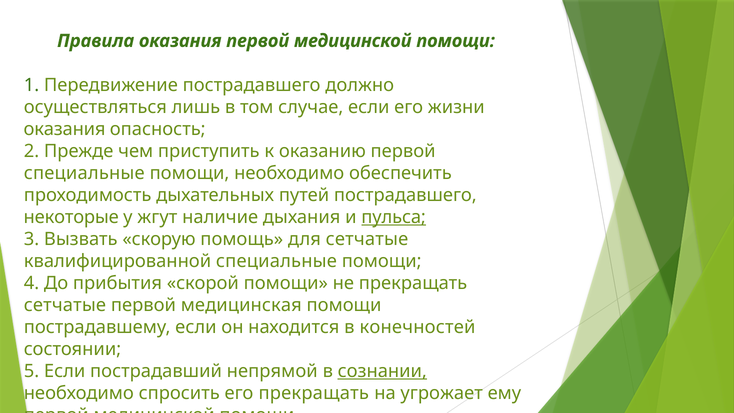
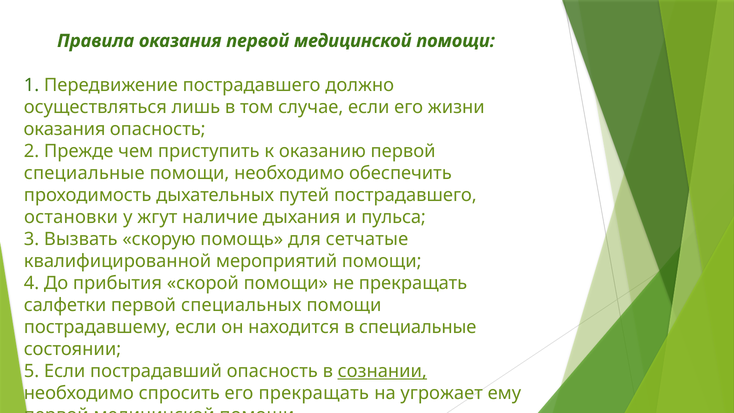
некоторые: некоторые -> остановки
пульса underline: present -> none
квалифицированной специальные: специальные -> мероприятий
сетчатые at (65, 305): сетчатые -> салфетки
медицинская: медицинская -> специальных
в конечностей: конечностей -> специальные
пострадавший непрямой: непрямой -> опасность
